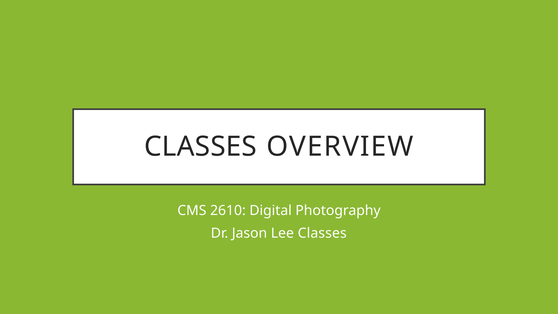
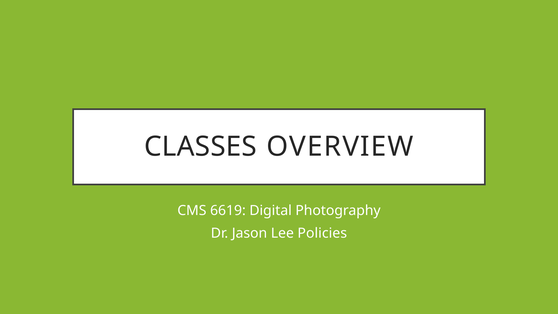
2610: 2610 -> 6619
Lee Classes: Classes -> Policies
